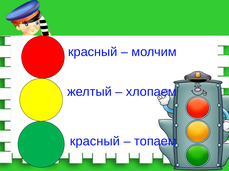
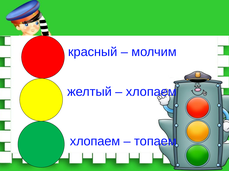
красный at (95, 142): красный -> хлопаем
